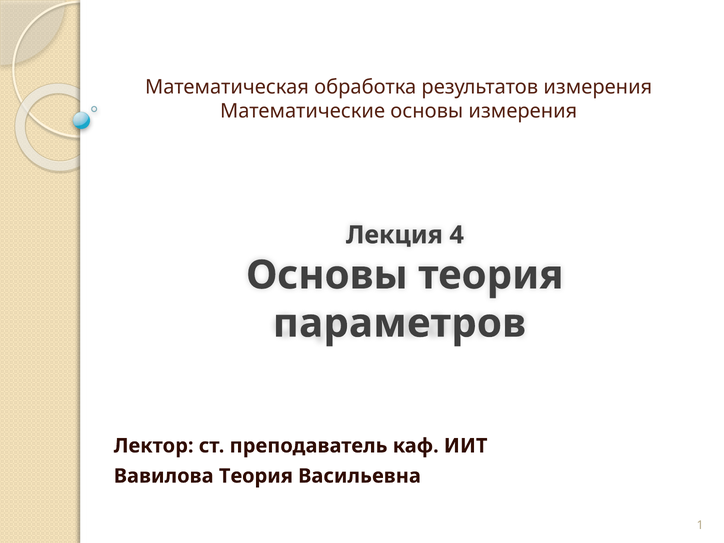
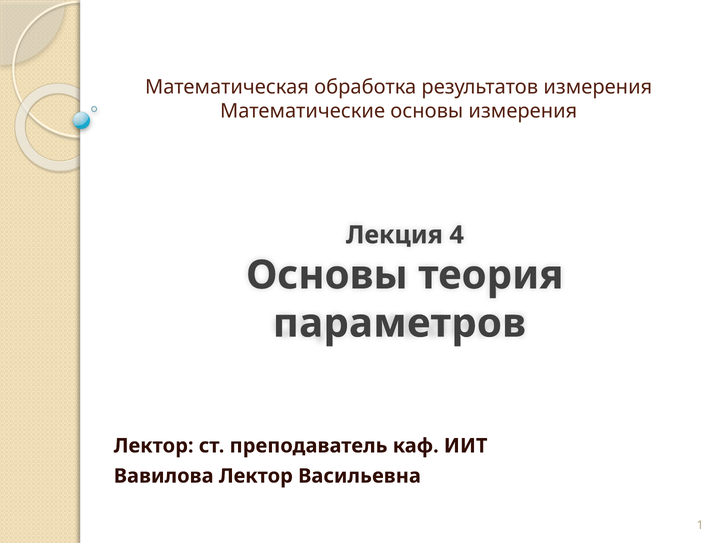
Вавилова Теория: Теория -> Лектор
